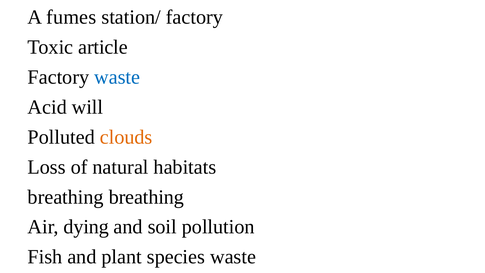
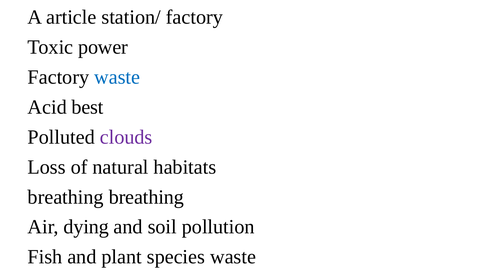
fumes: fumes -> article
article: article -> power
will: will -> best
clouds colour: orange -> purple
